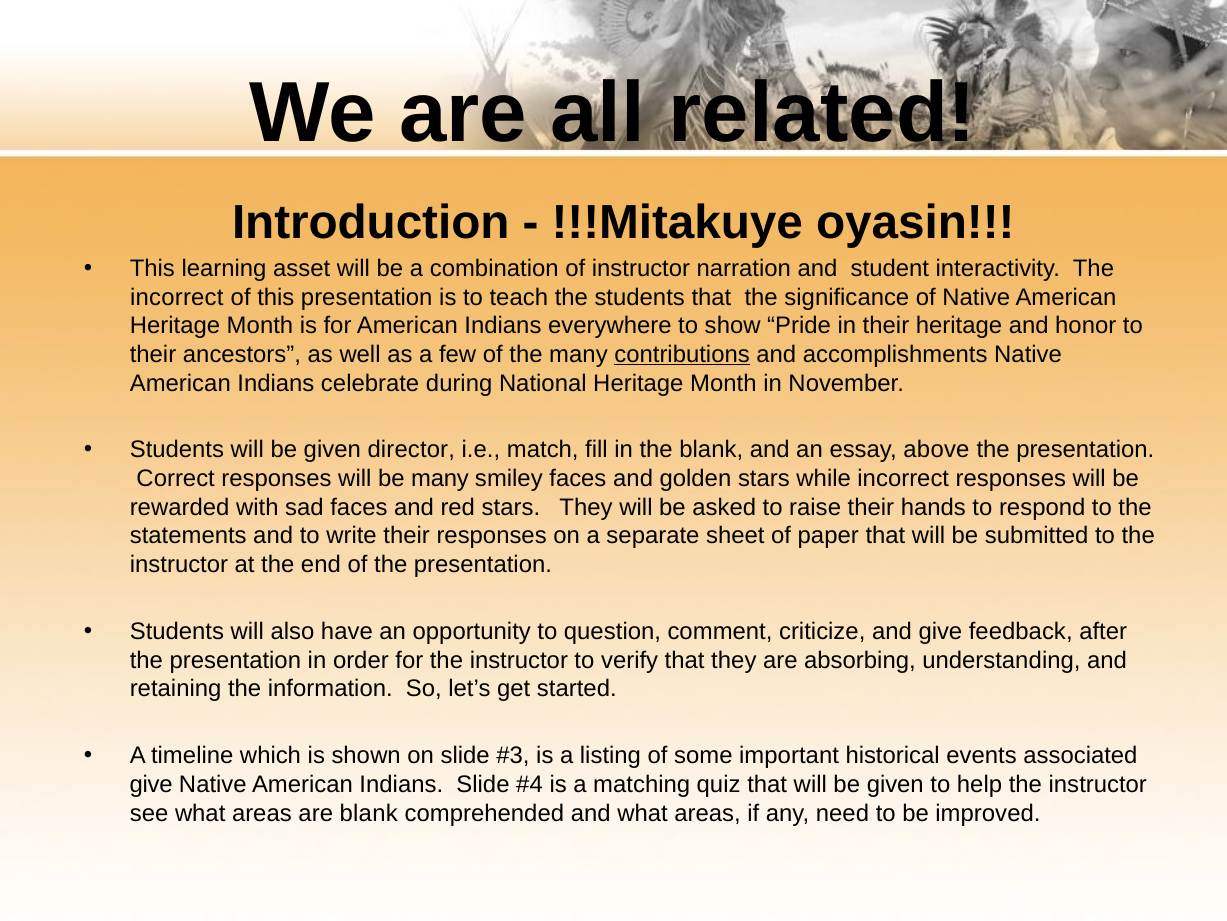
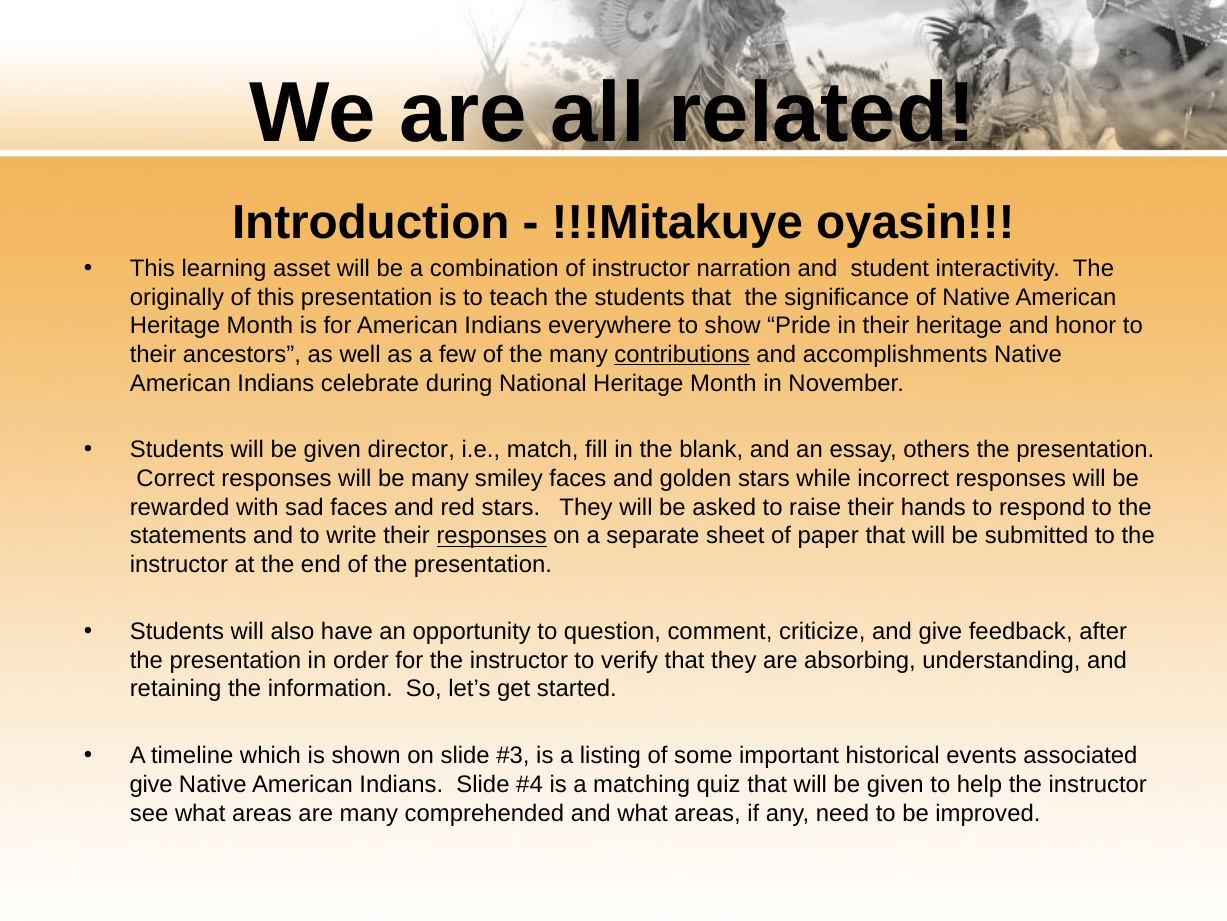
incorrect at (177, 297): incorrect -> originally
above: above -> others
responses at (492, 536) underline: none -> present
are blank: blank -> many
